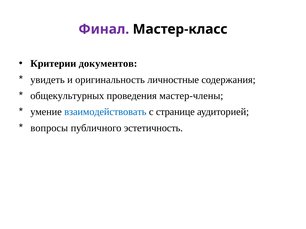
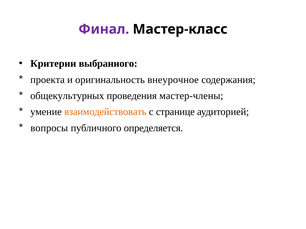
документов: документов -> выбранного
увидеть: увидеть -> проекта
личностные: личностные -> внеурочное
взаимодействовать colour: blue -> orange
эстетичность: эстетичность -> определяется
